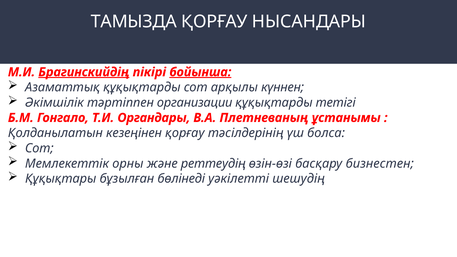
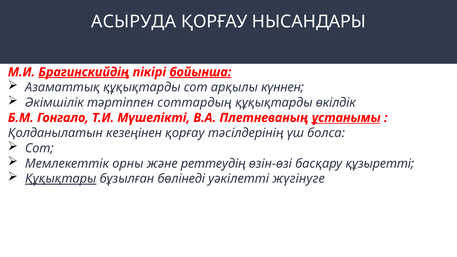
ТАМЫЗДА: ТАМЫЗДА -> АСЫРУДА
организации: организации -> соттардың
тетігі: тетігі -> өкілдік
Органдары: Органдары -> Мүшелікті
ұстанымы underline: none -> present
бизнестен: бизнестен -> құзыретті
Құқықтары underline: none -> present
шешудің: шешудің -> жүгінуге
